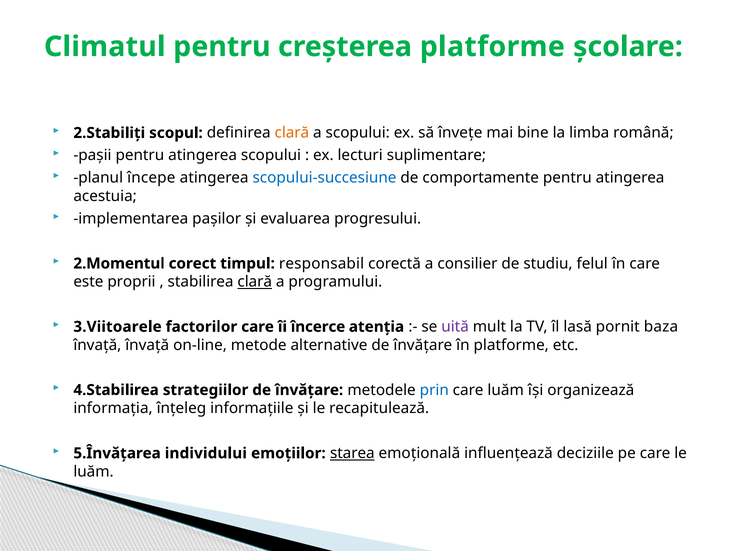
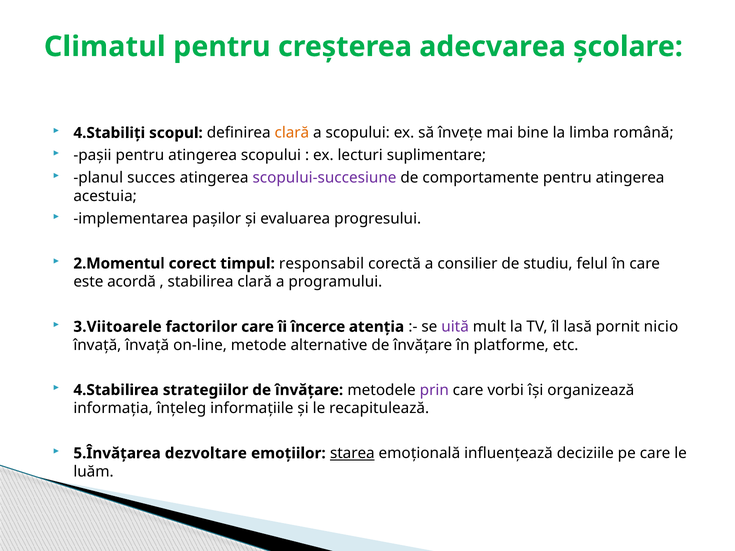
creșterea platforme: platforme -> adecvarea
2.Stabiliți: 2.Stabiliți -> 4.Stabiliți
începe: începe -> succes
scopului-succesiune colour: blue -> purple
proprii: proprii -> acordă
clară at (255, 282) underline: present -> none
baza: baza -> nicio
prin colour: blue -> purple
care luăm: luăm -> vorbi
individului: individului -> dezvoltare
